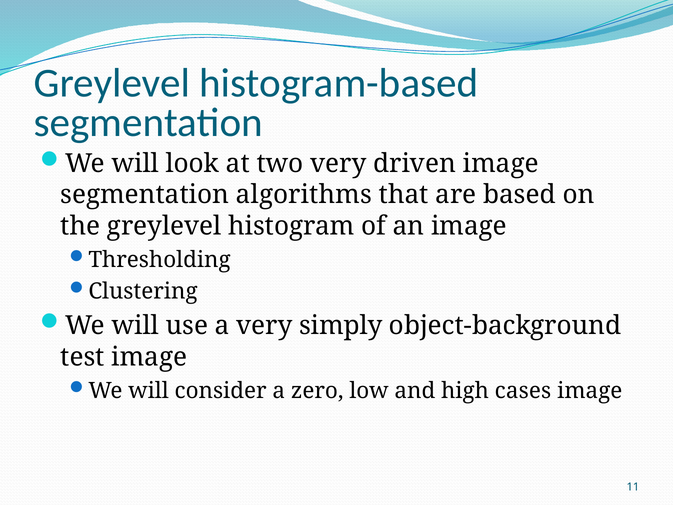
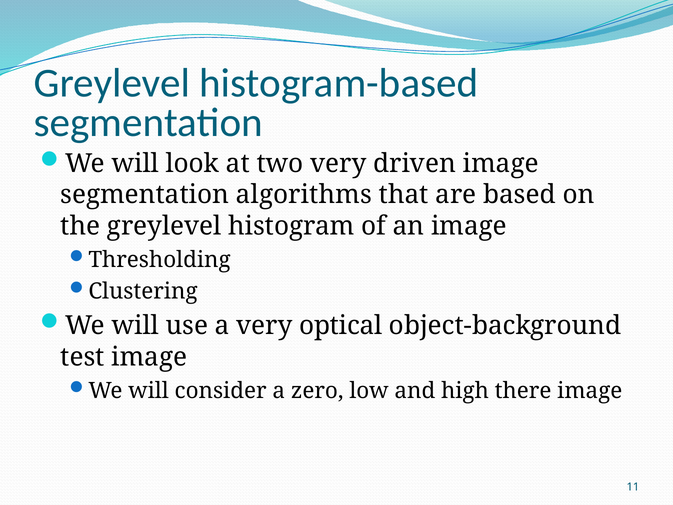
simply: simply -> optical
cases: cases -> there
